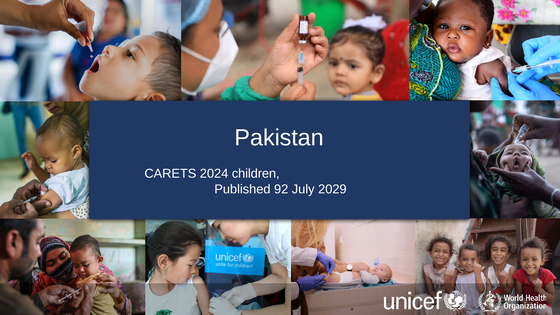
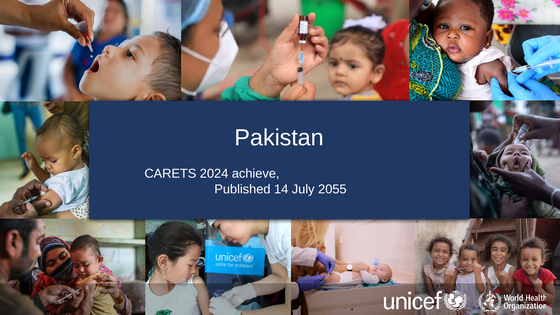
children: children -> achieve
92: 92 -> 14
2029: 2029 -> 2055
